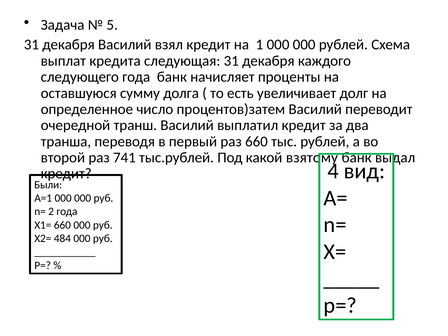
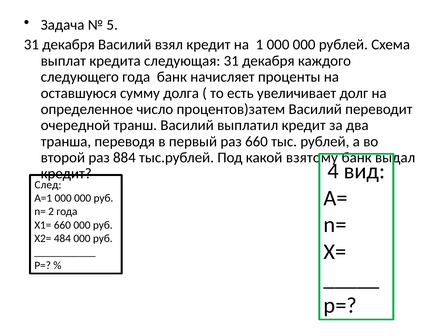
741: 741 -> 884
Были: Были -> След
